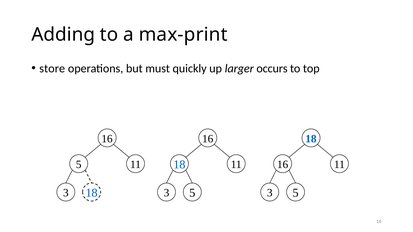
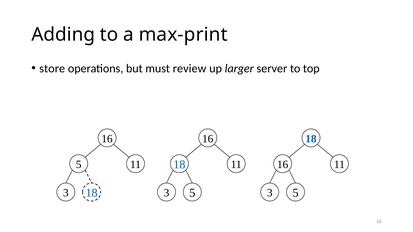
quickly: quickly -> review
occurs: occurs -> server
